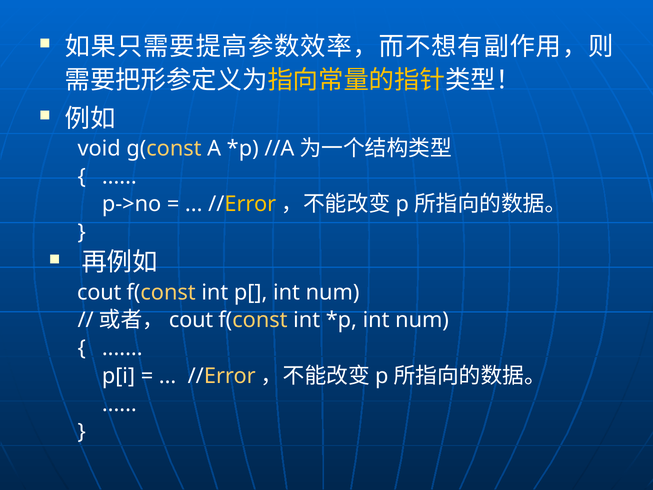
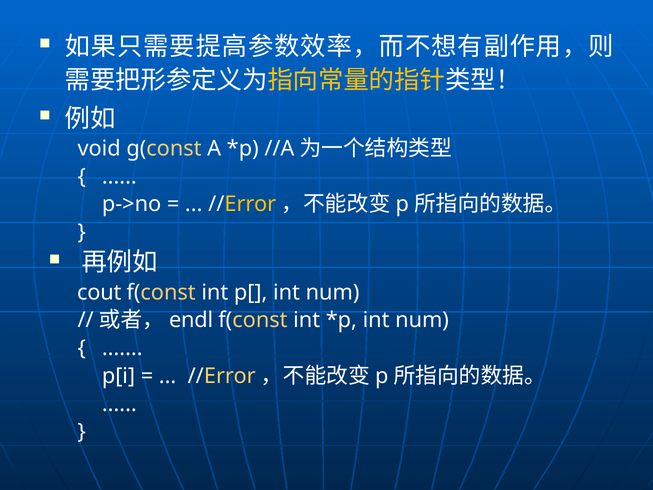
cout at (191, 320): cout -> endl
